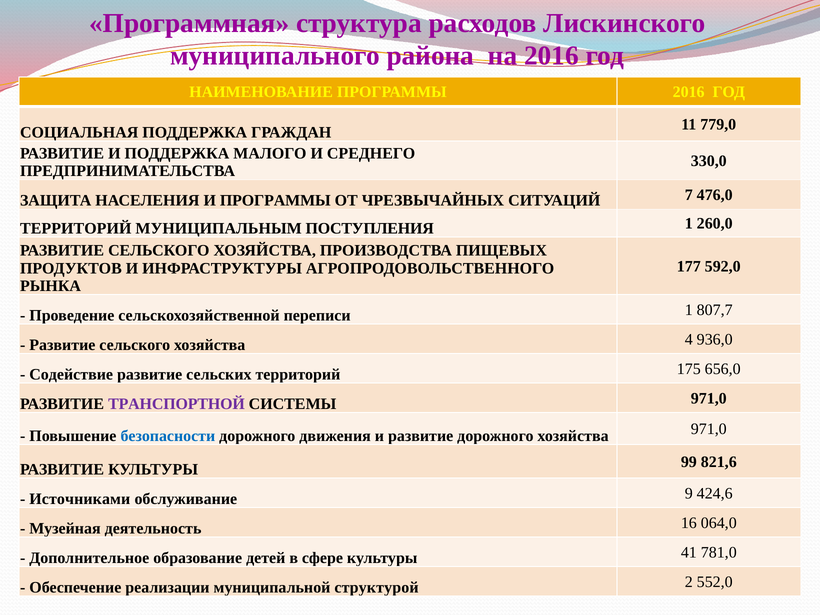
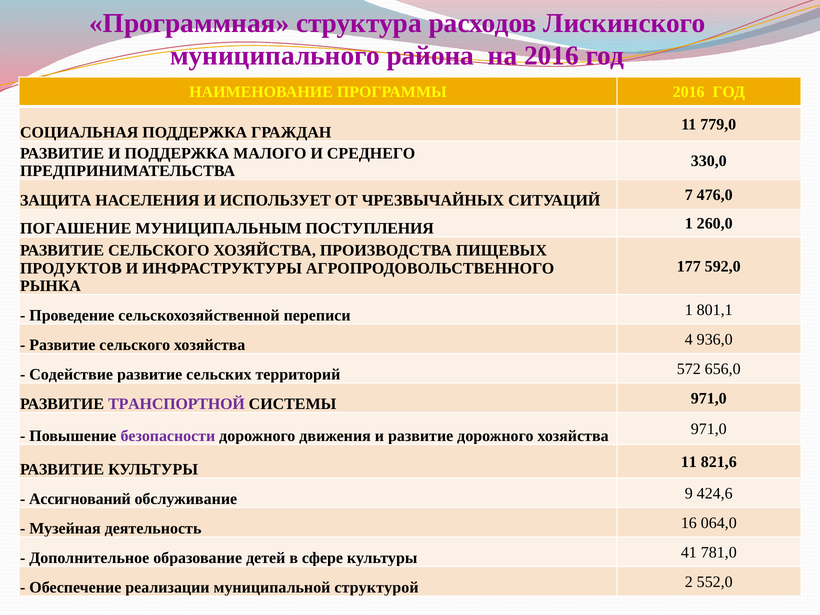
И ПРОГРАММЫ: ПРОГРАММЫ -> ИСПОЛЬЗУЕТ
ТЕРРИТОРИЙ at (76, 228): ТЕРРИТОРИЙ -> ПОГАШЕНИЕ
807,7: 807,7 -> 801,1
175: 175 -> 572
безопасности colour: blue -> purple
КУЛЬТУРЫ 99: 99 -> 11
Источниками: Источниками -> Ассигнований
